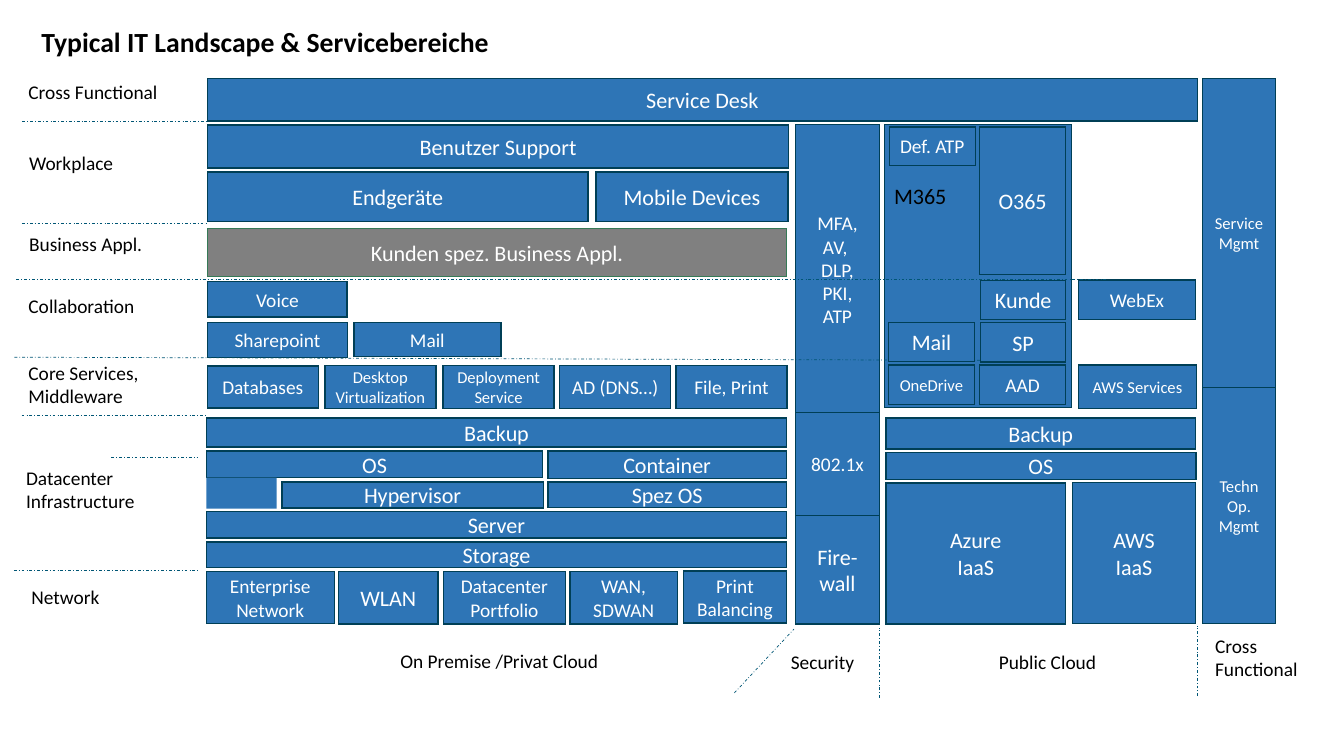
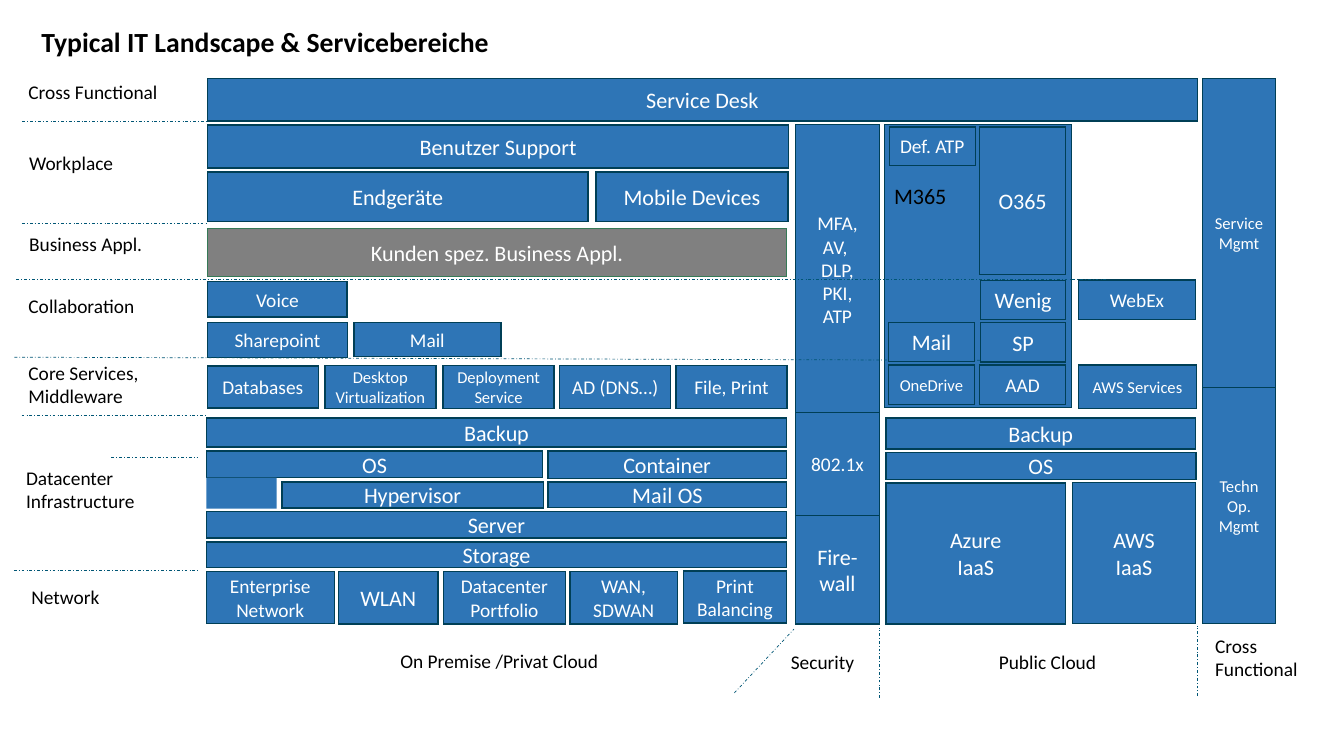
Kunde: Kunde -> Wenig
Spez at (652, 497): Spez -> Mail
